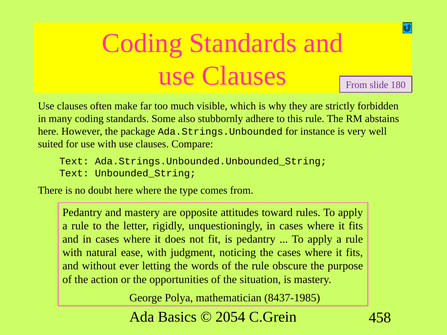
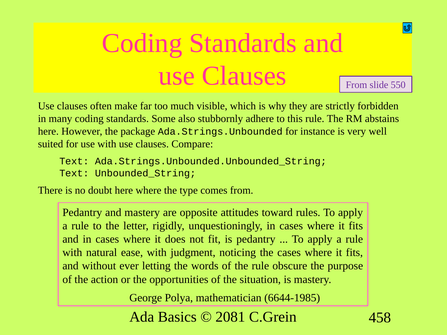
180: 180 -> 550
8437-1985: 8437-1985 -> 6644-1985
2054: 2054 -> 2081
